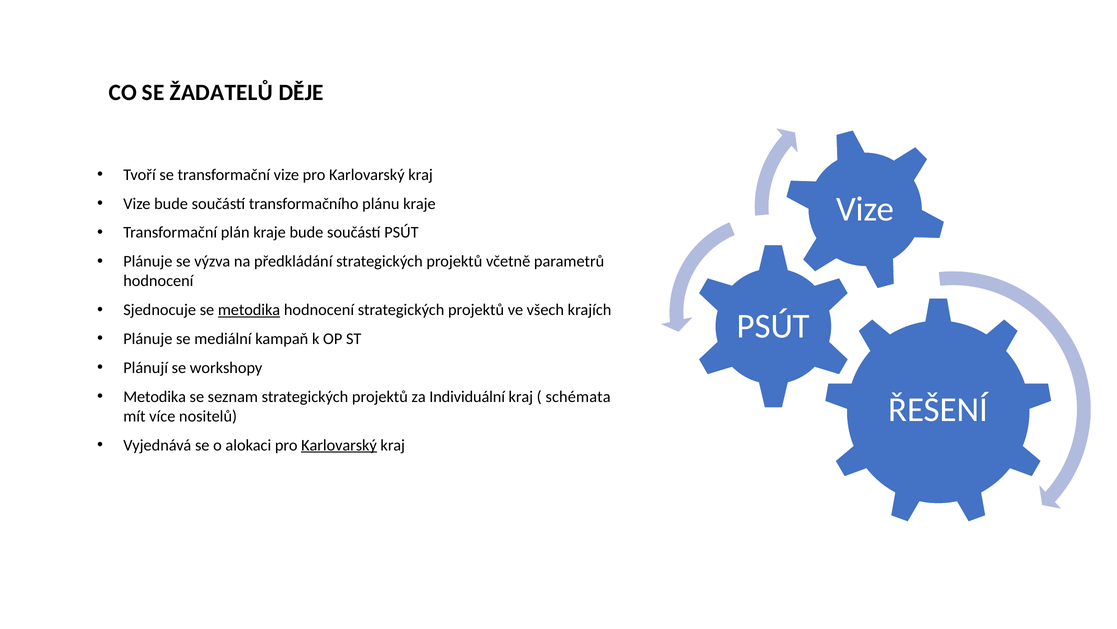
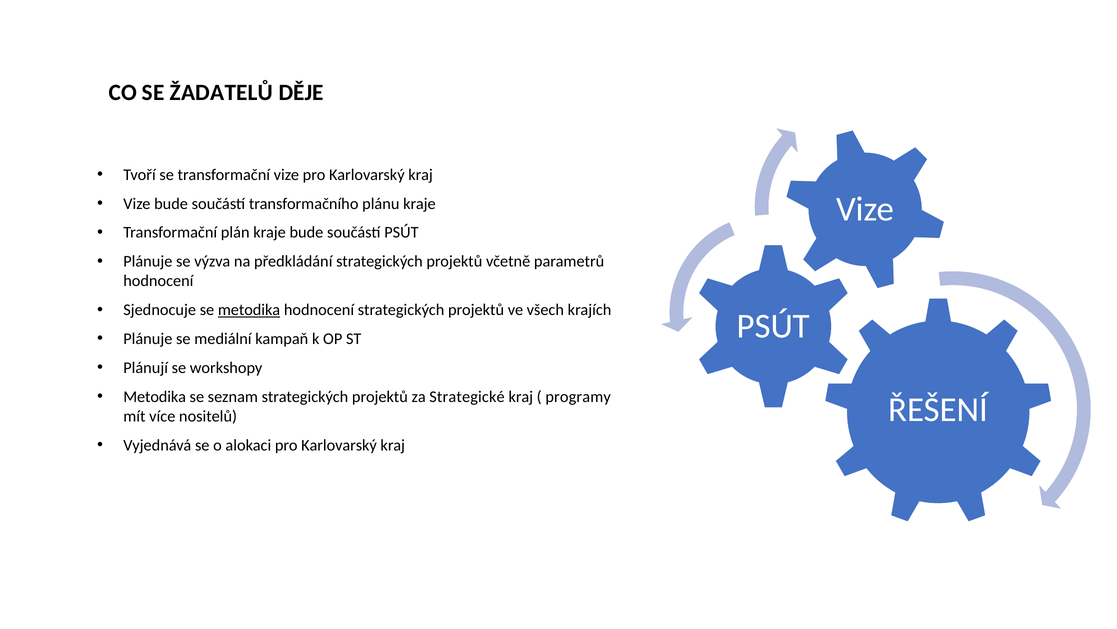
Individuální: Individuální -> Strategické
schémata: schémata -> programy
Karlovarský at (339, 445) underline: present -> none
